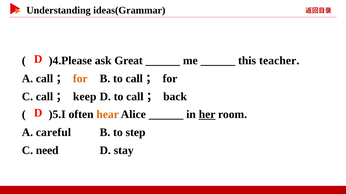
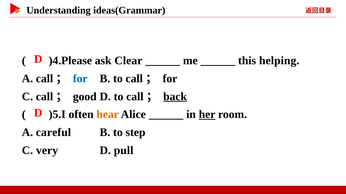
Great: Great -> Clear
teacher: teacher -> helping
for at (80, 79) colour: orange -> blue
keep: keep -> good
back underline: none -> present
need: need -> very
stay: stay -> pull
